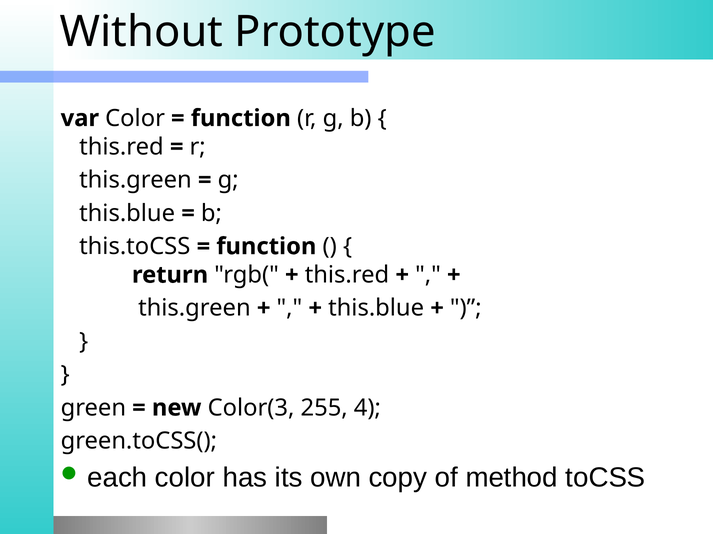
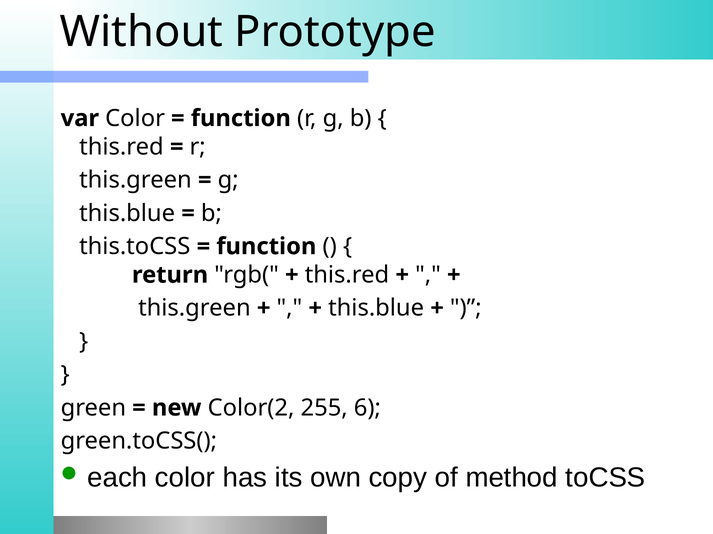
Color(3: Color(3 -> Color(2
4: 4 -> 6
